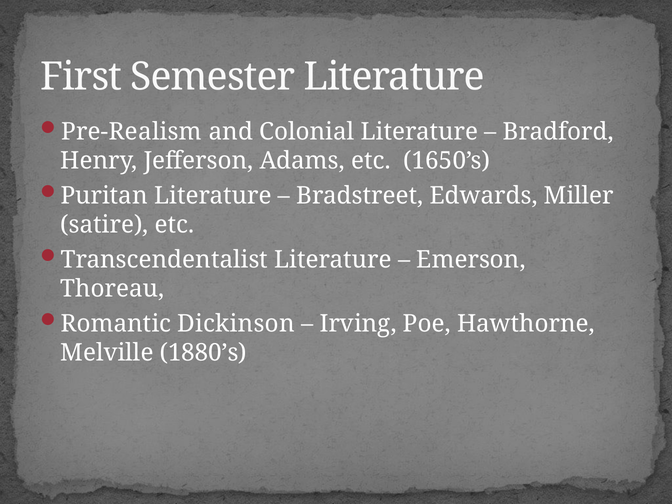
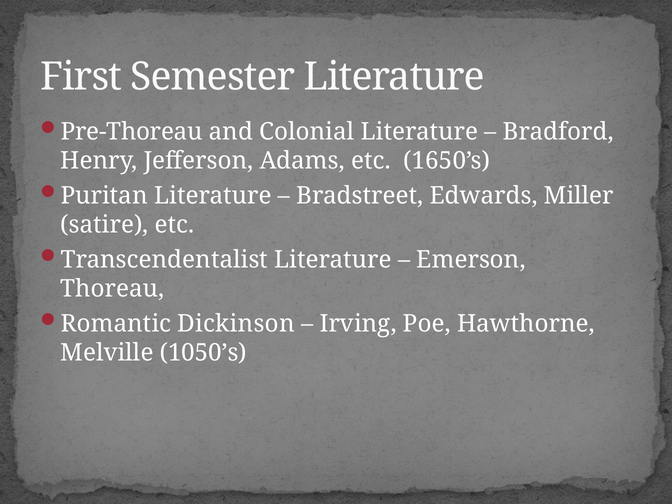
Pre-Realism: Pre-Realism -> Pre-Thoreau
1880’s: 1880’s -> 1050’s
